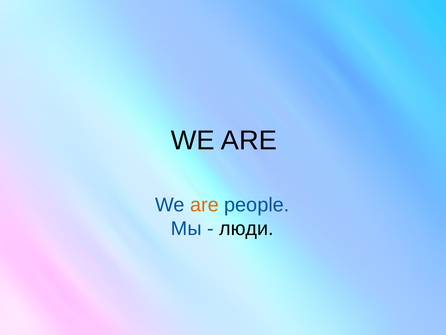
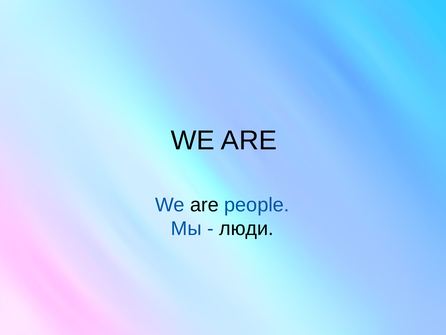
are at (204, 205) colour: orange -> black
